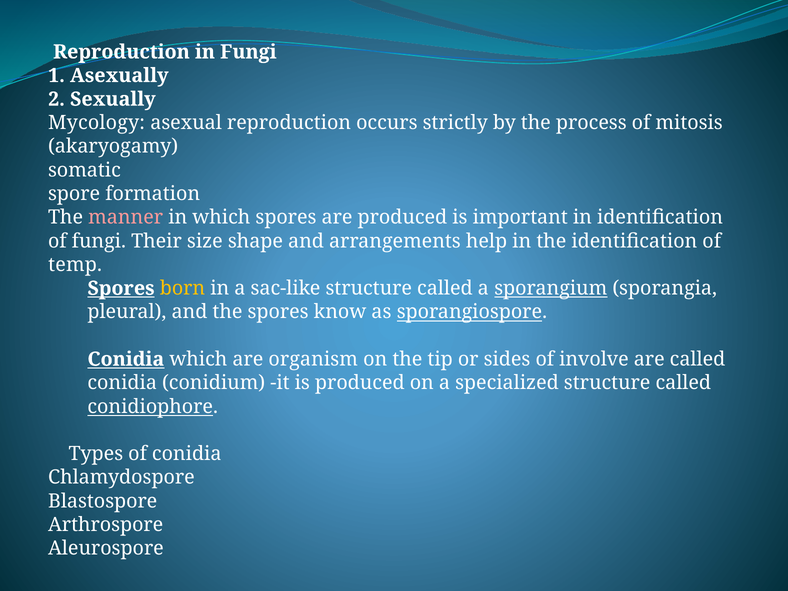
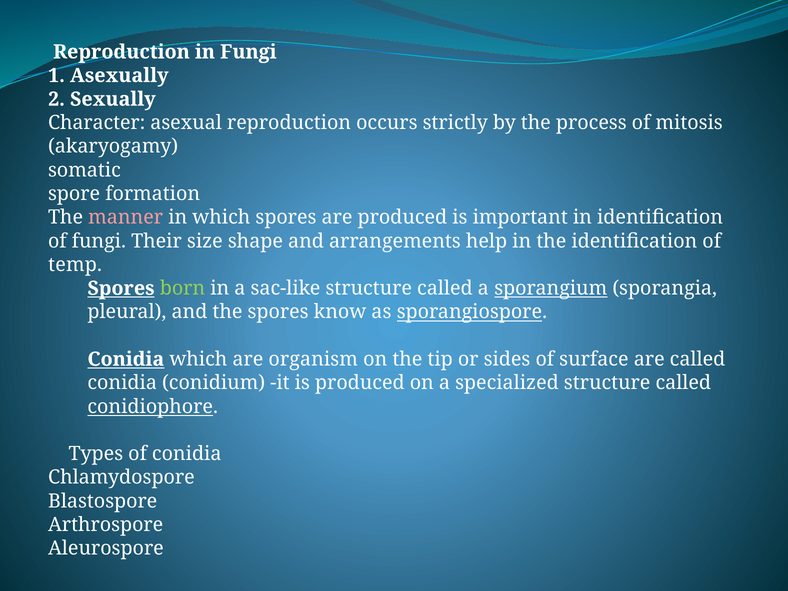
Mycology: Mycology -> Character
born colour: yellow -> light green
involve: involve -> surface
